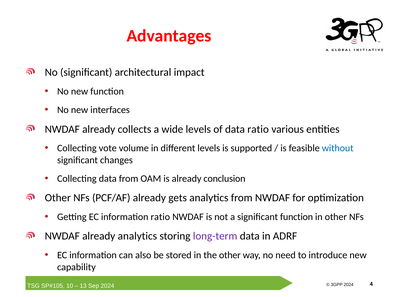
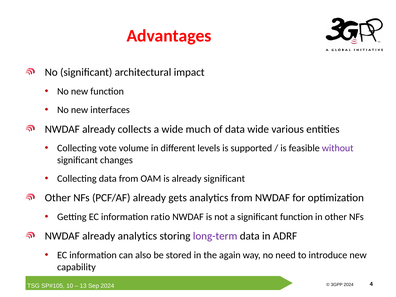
wide levels: levels -> much
data ratio: ratio -> wide
without colour: blue -> purple
already conclusion: conclusion -> significant
the other: other -> again
